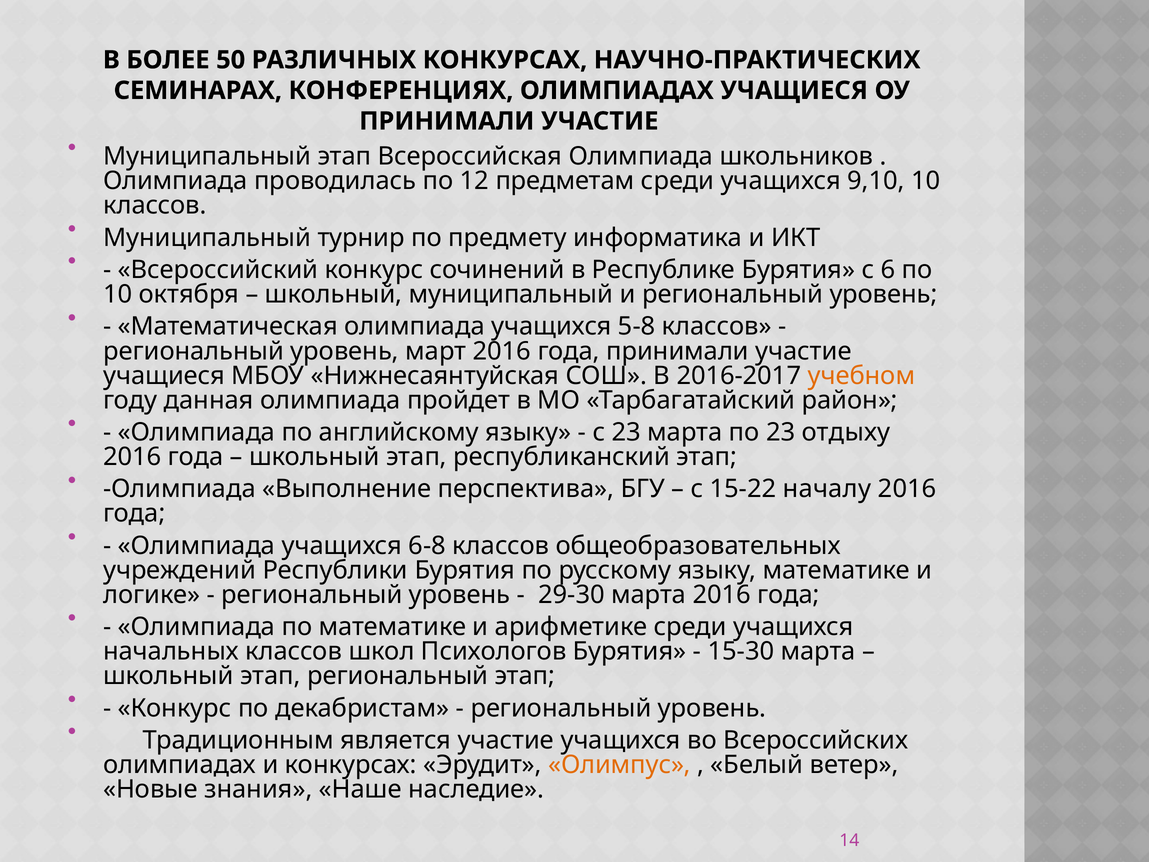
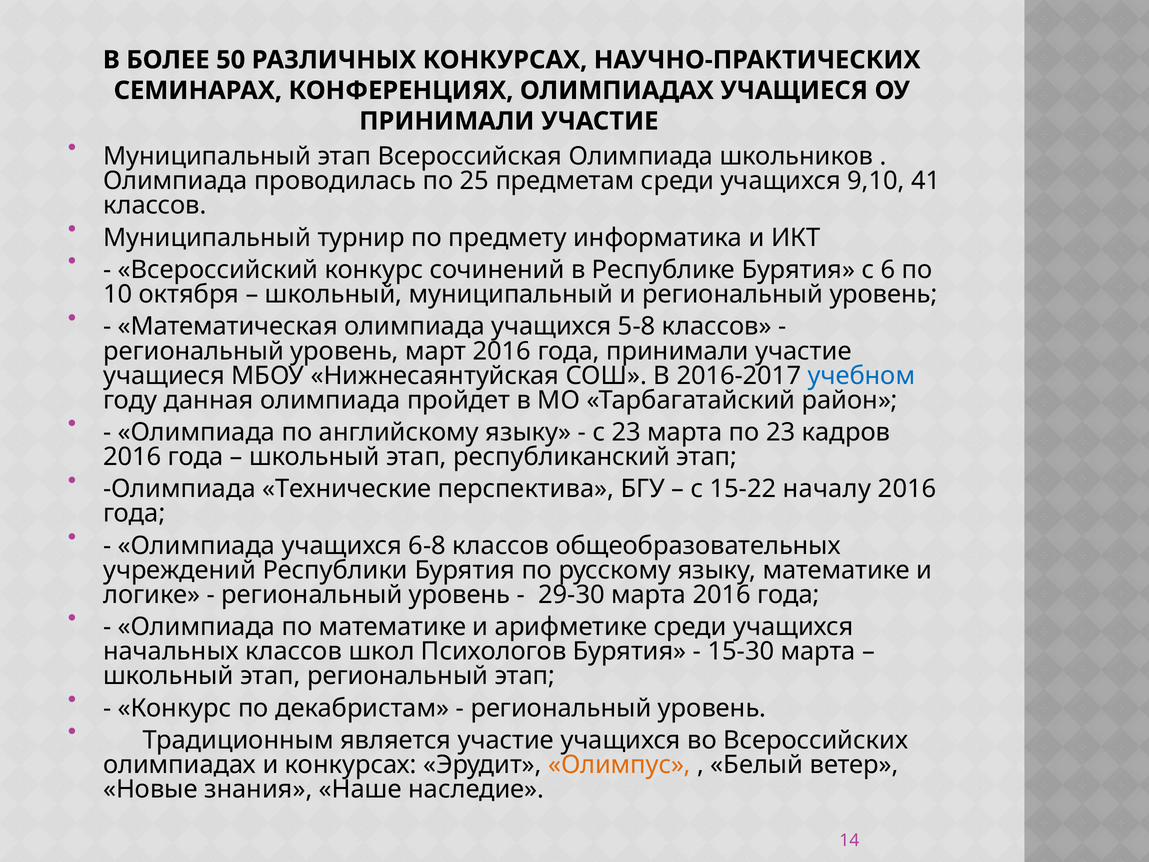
12: 12 -> 25
9,10 10: 10 -> 41
учебном colour: orange -> blue
отдыху: отдыху -> кадров
Выполнение: Выполнение -> Технические
